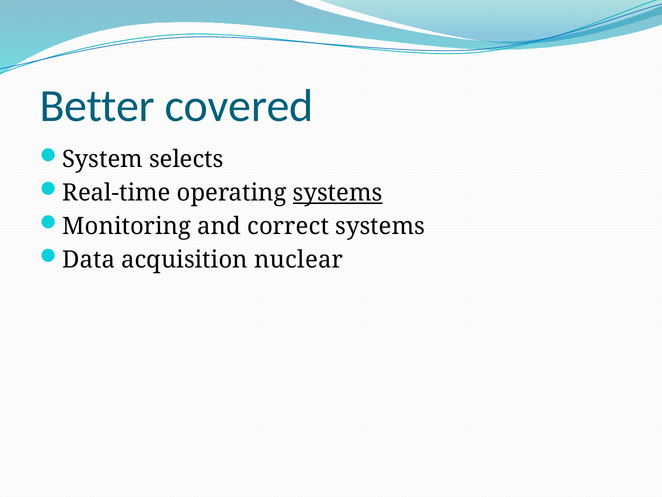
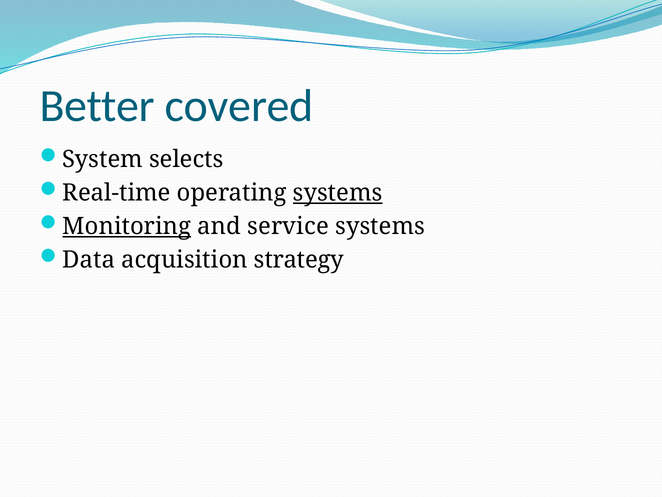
Monitoring underline: none -> present
correct: correct -> service
nuclear: nuclear -> strategy
